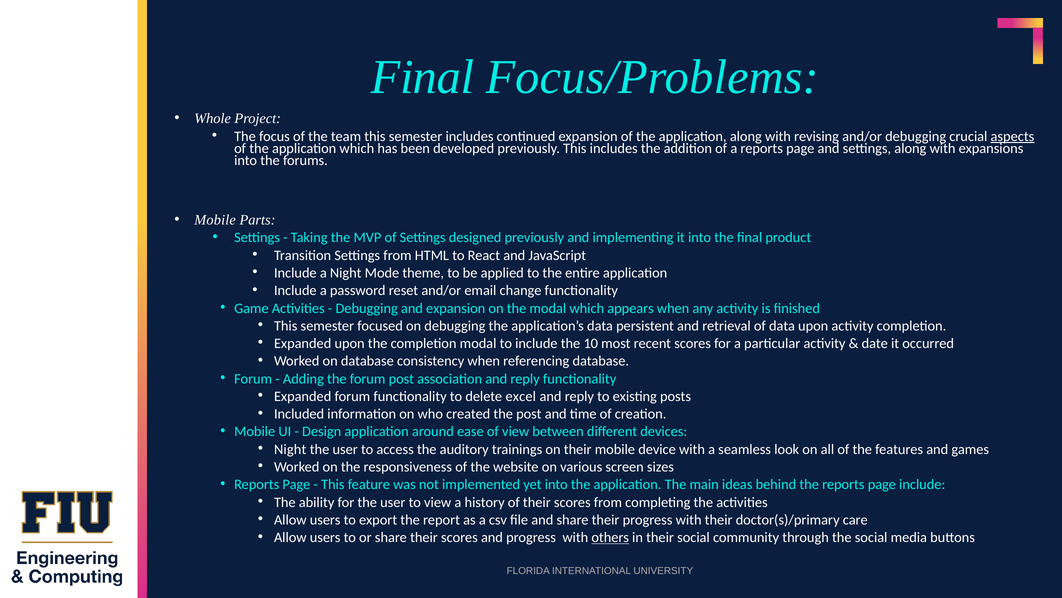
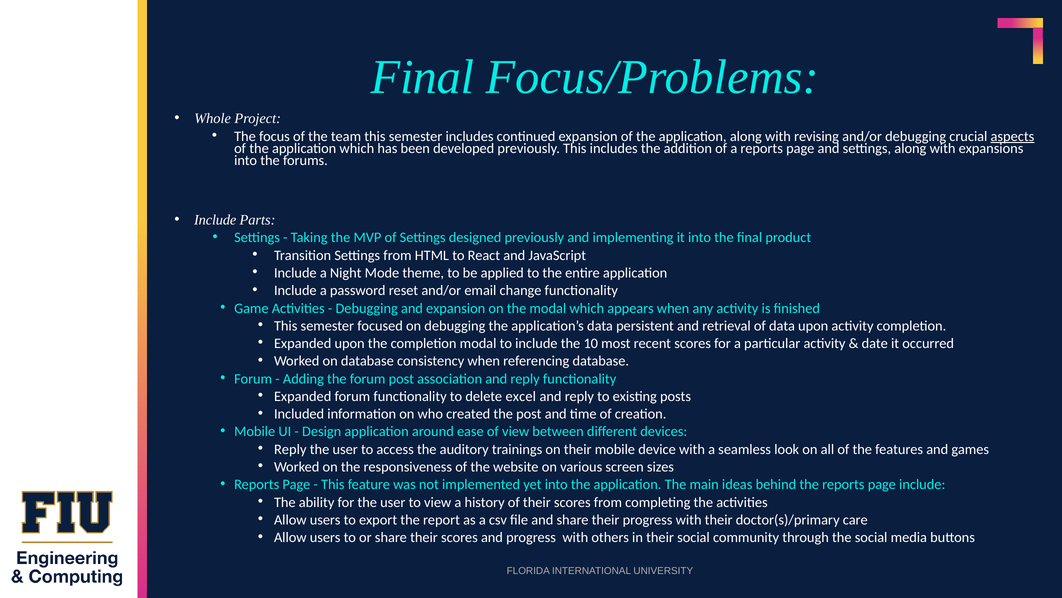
Mobile at (215, 220): Mobile -> Include
Night at (290, 449): Night -> Reply
others underline: present -> none
